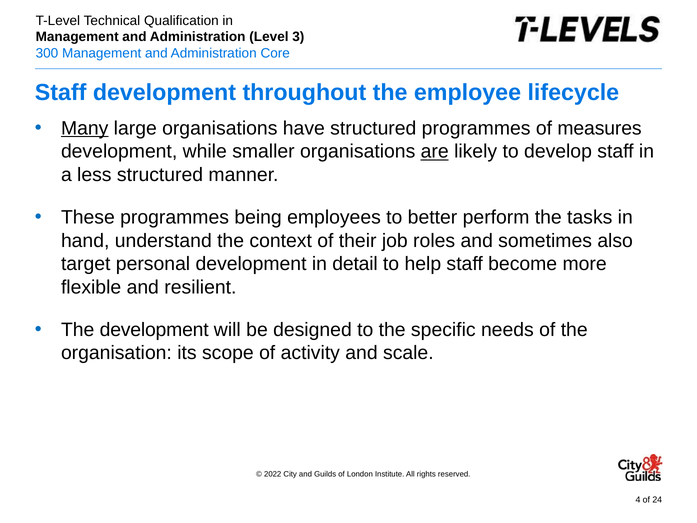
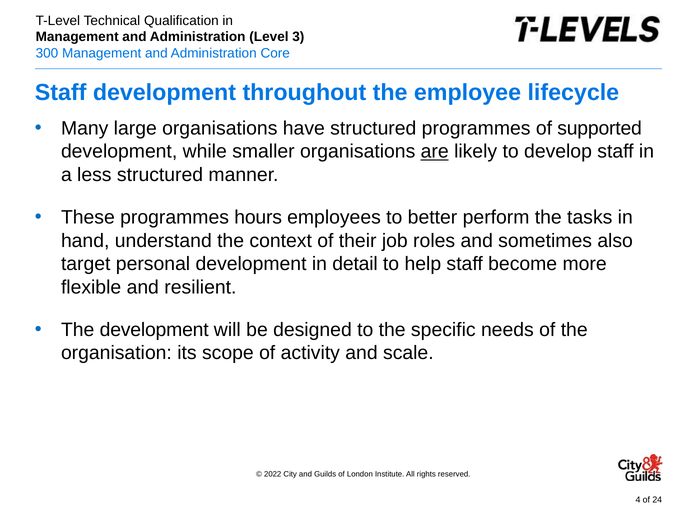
Many underline: present -> none
measures: measures -> supported
being: being -> hours
